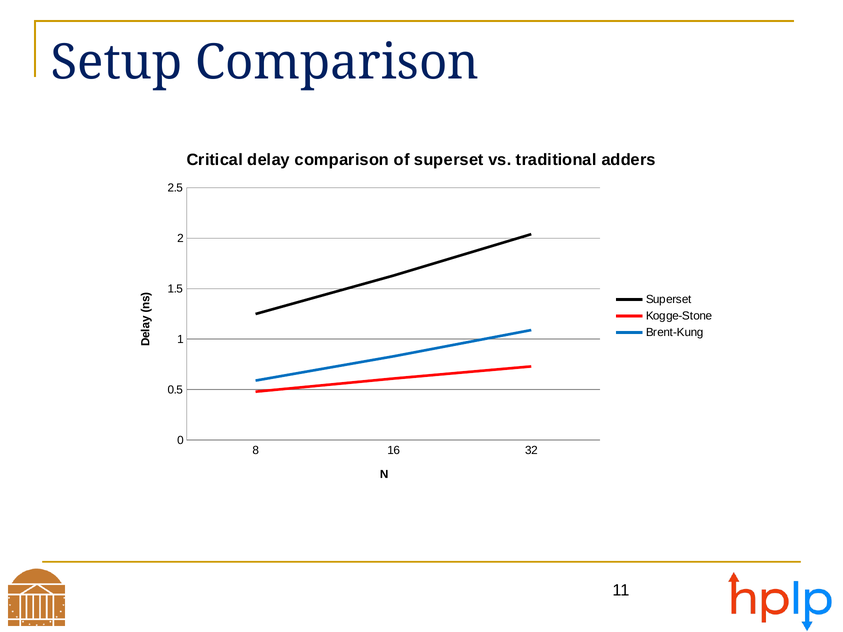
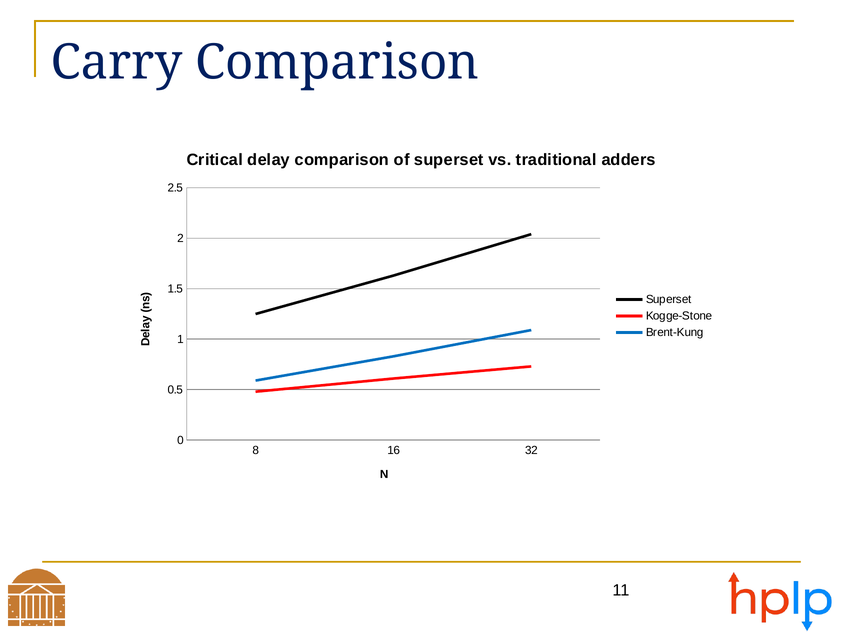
Setup: Setup -> Carry
